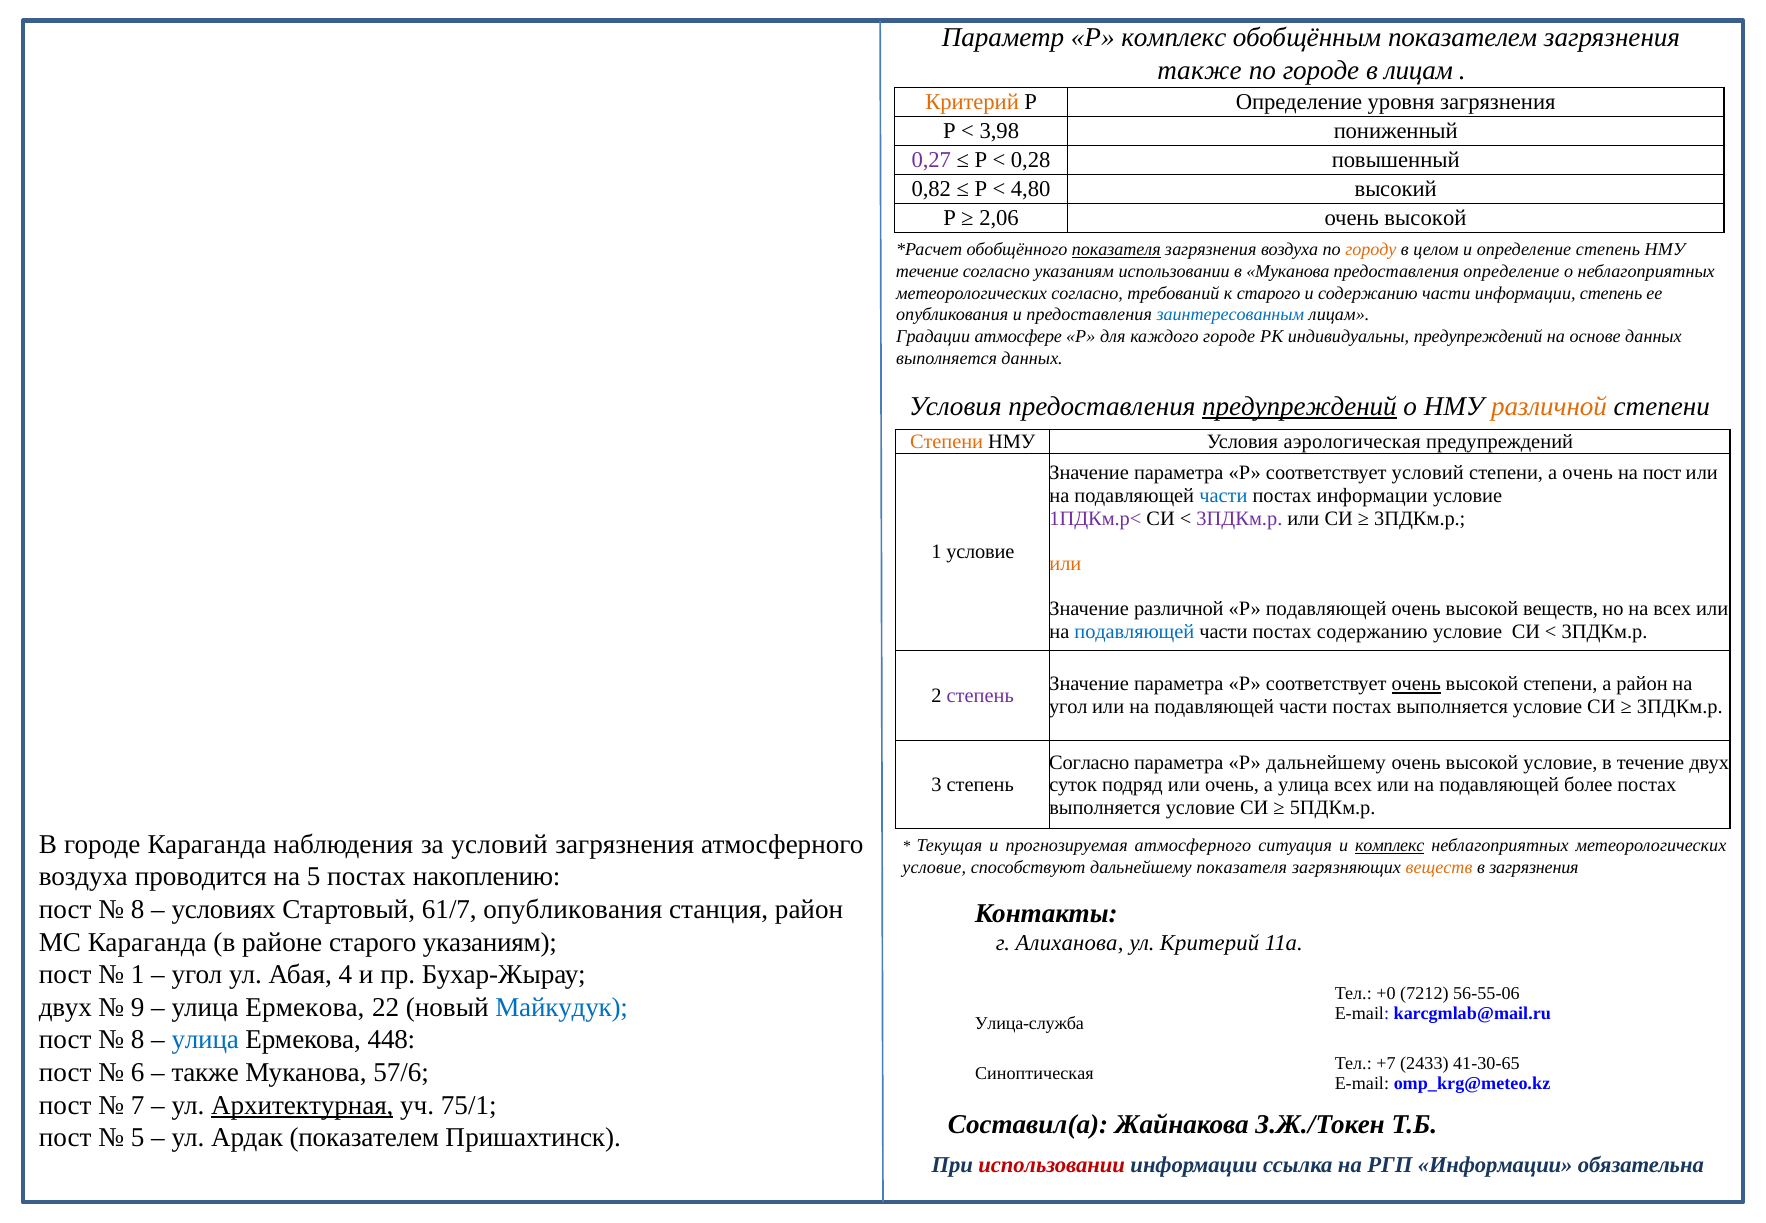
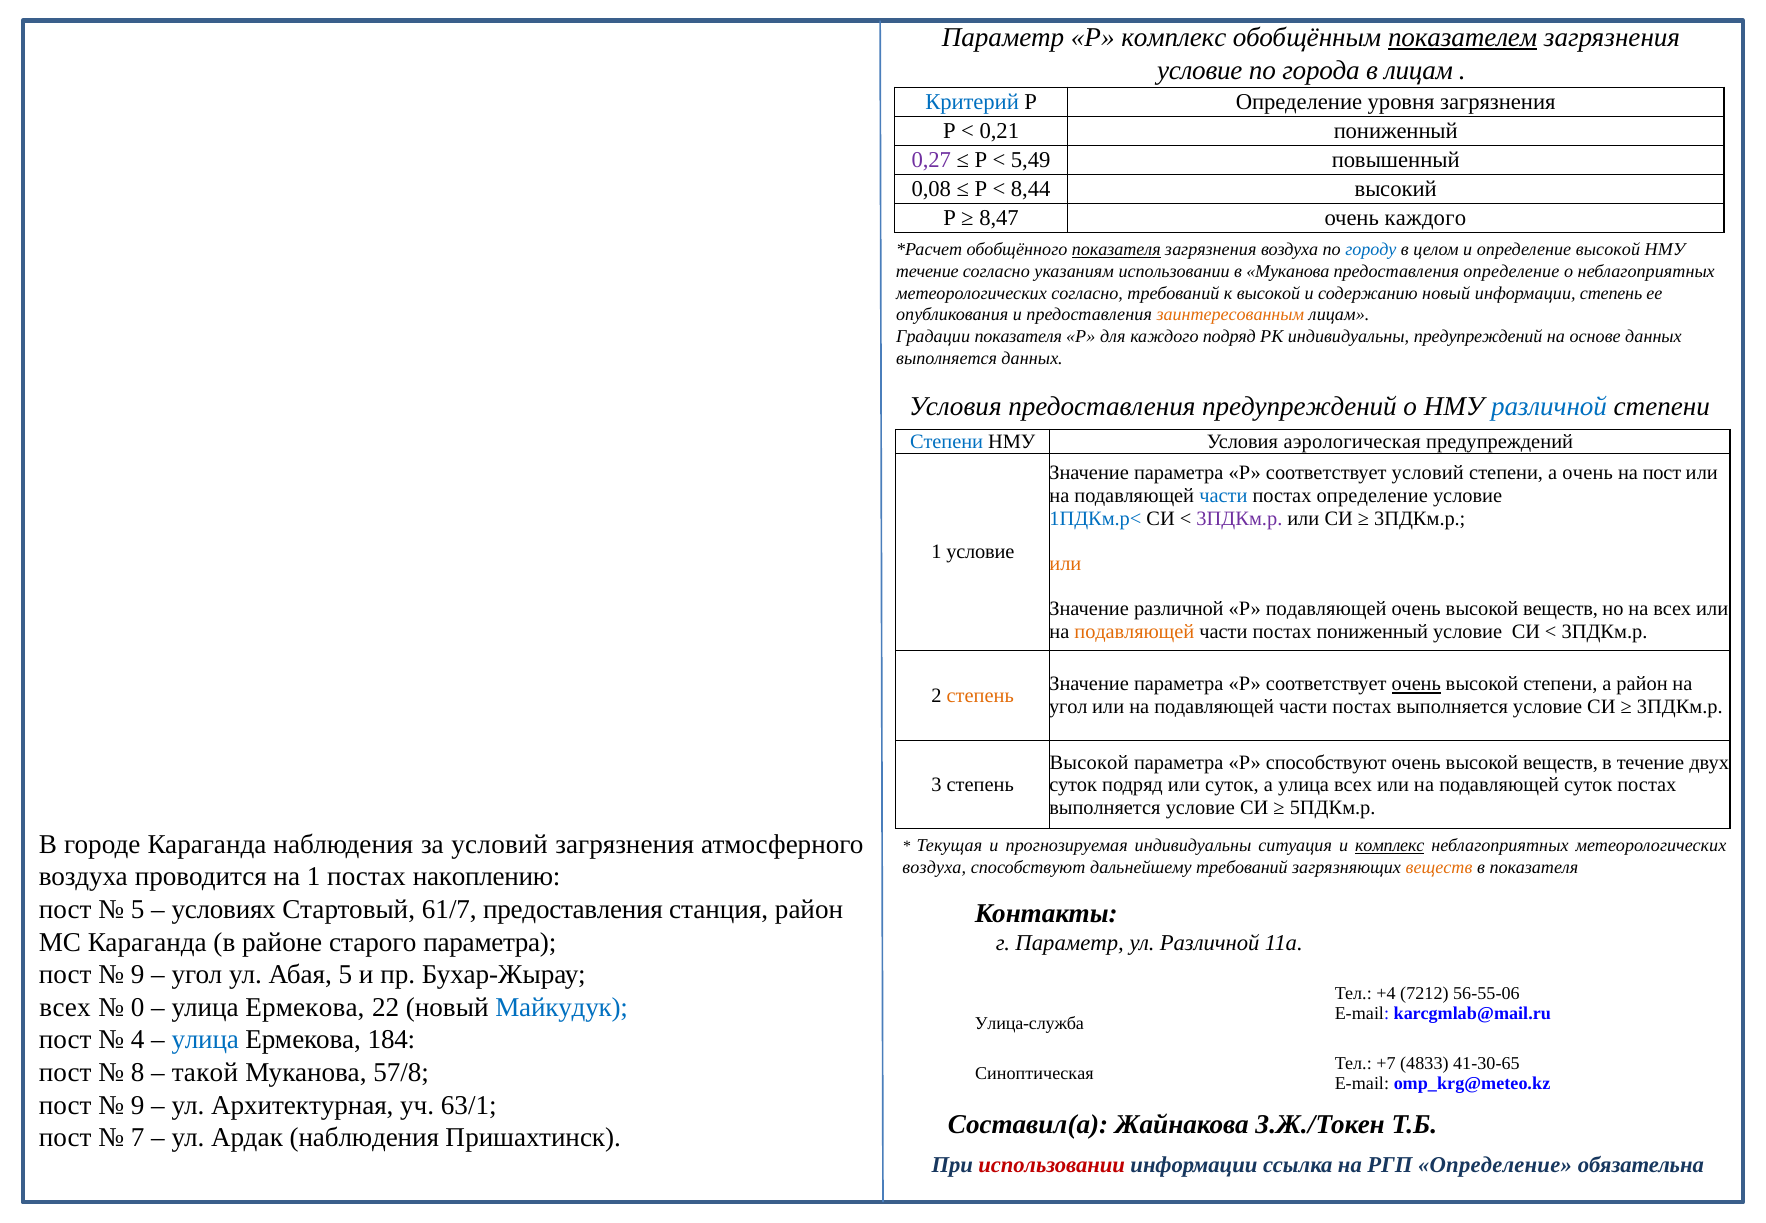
показателем at (1463, 37) underline: none -> present
также at (1199, 70): также -> условие
по городе: городе -> города
Критерий at (972, 102) colour: orange -> blue
3,98: 3,98 -> 0,21
0,28: 0,28 -> 5,49
0,82: 0,82 -> 0,08
4,80: 4,80 -> 8,44
2,06: 2,06 -> 8,47
высокой at (1425, 218): высокой -> каждого
городу colour: orange -> blue
определение степень: степень -> высокой
к старого: старого -> высокой
содержанию части: части -> новый
заинтересованным colour: blue -> orange
Градации атмосфере: атмосфере -> показателя
каждого городе: городе -> подряд
предупреждений at (1299, 406) underline: present -> none
различной at (1549, 406) colour: orange -> blue
Степени at (947, 442) colour: orange -> blue
постах информации: информации -> определение
1ПДКм.р< colour: purple -> blue
подавляющей at (1134, 631) colour: blue -> orange
постах содержанию: содержанию -> пониженный
степень at (980, 695) colour: purple -> orange
Согласно at (1089, 762): Согласно -> Высокой
Р дальнейшему: дальнейшему -> способствуют
условие at (1560, 762): условие -> веществ
или очень: очень -> суток
подавляющей более: более -> суток
прогнозируемая атмосферного: атмосферного -> индивидуальны
условие at (934, 867): условие -> воздуха
дальнейшему показателя: показателя -> требований
в загрязнения: загрязнения -> показателя
на 5: 5 -> 1
8 at (138, 909): 8 -> 5
61/7 опубликования: опубликования -> предоставления
старого указаниям: указаниям -> параметра
г Алиханова: Алиханова -> Параметр
ул Критерий: Критерий -> Различной
1 at (138, 974): 1 -> 9
Абая 4: 4 -> 5
+0: +0 -> +4
двух at (65, 1007): двух -> всех
9: 9 -> 0
8 at (138, 1040): 8 -> 4
448: 448 -> 184
2433: 2433 -> 4833
6: 6 -> 8
также at (205, 1072): также -> такой
57/6: 57/6 -> 57/8
7 at (138, 1105): 7 -> 9
Архитектурная underline: present -> none
75/1: 75/1 -> 63/1
5 at (138, 1137): 5 -> 7
Ардак показателем: показателем -> наблюдения
РГП Информации: Информации -> Определение
